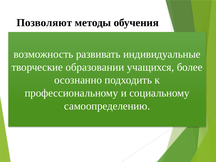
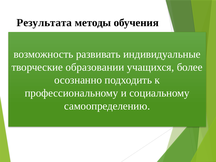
Позволяют: Позволяют -> Результата
